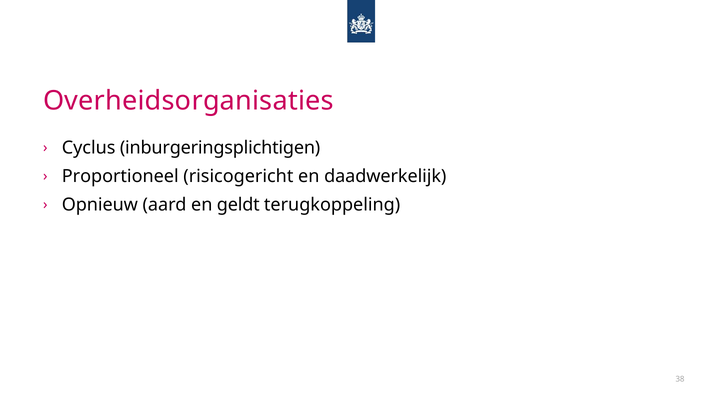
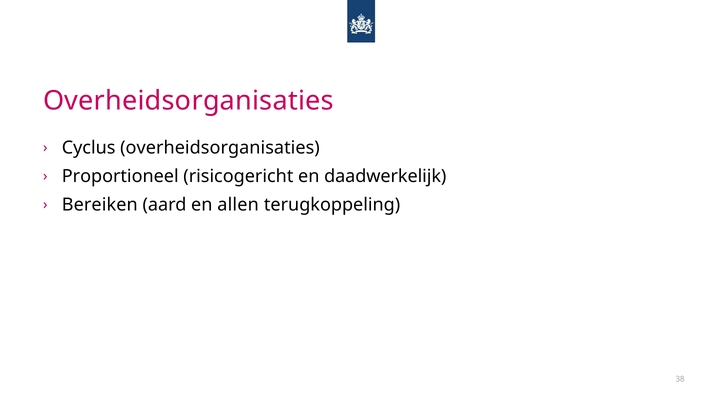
Cyclus inburgeringsplichtigen: inburgeringsplichtigen -> overheidsorganisaties
Opnieuw: Opnieuw -> Bereiken
geldt: geldt -> allen
